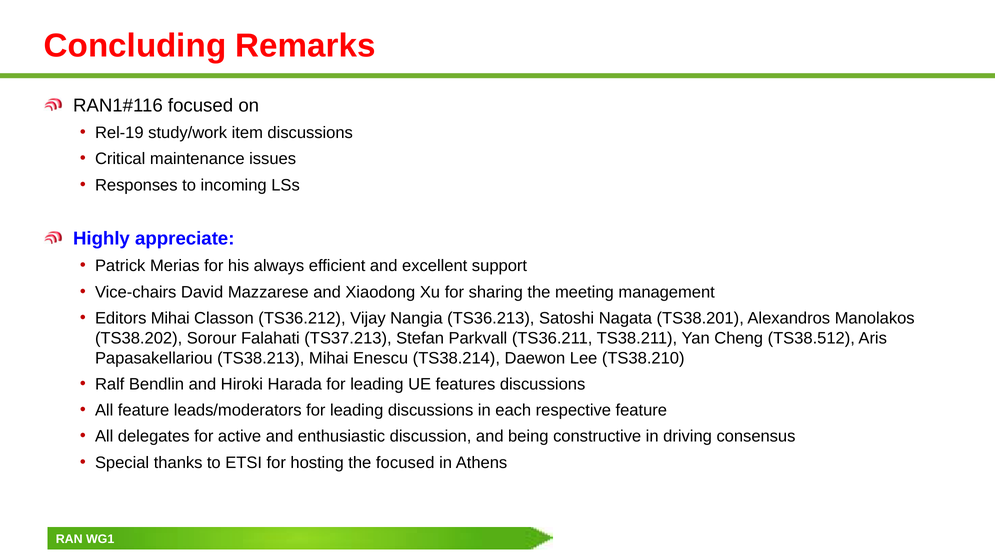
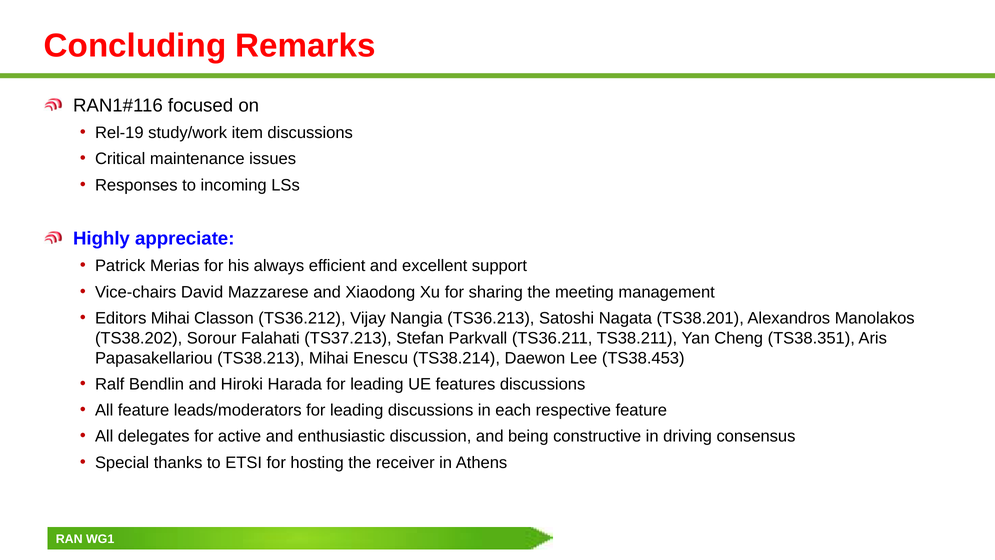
TS38.512: TS38.512 -> TS38.351
TS38.210: TS38.210 -> TS38.453
the focused: focused -> receiver
